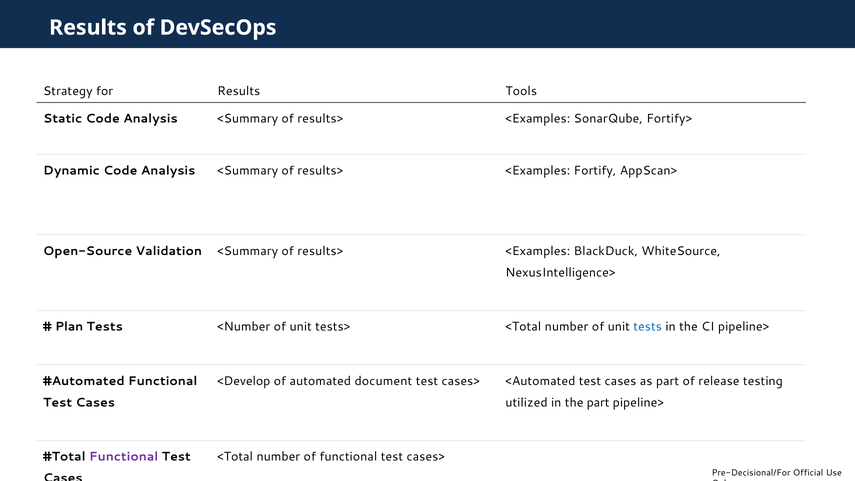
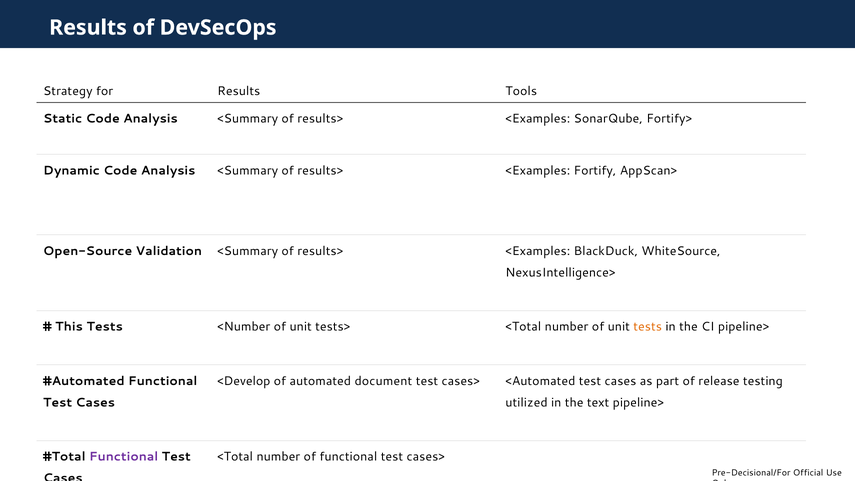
Plan: Plan -> This
tests at (648, 327) colour: blue -> orange
the part: part -> text
